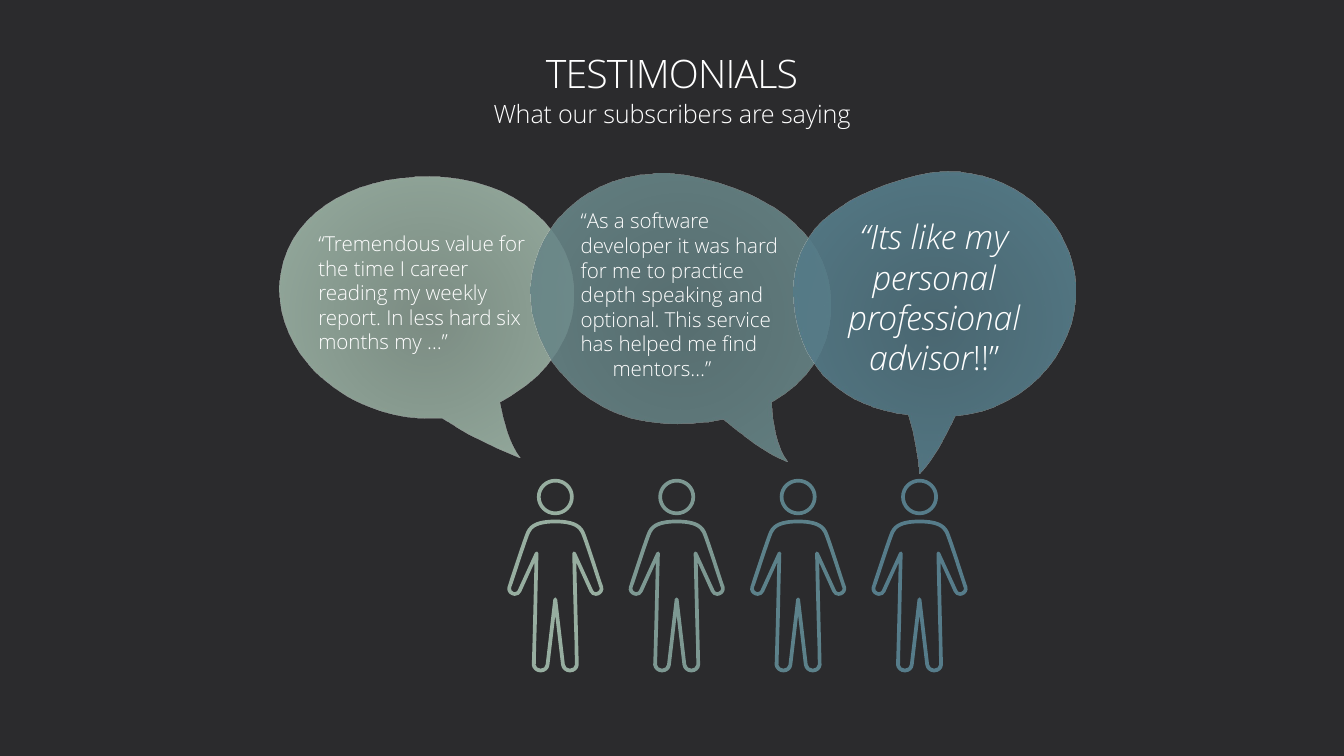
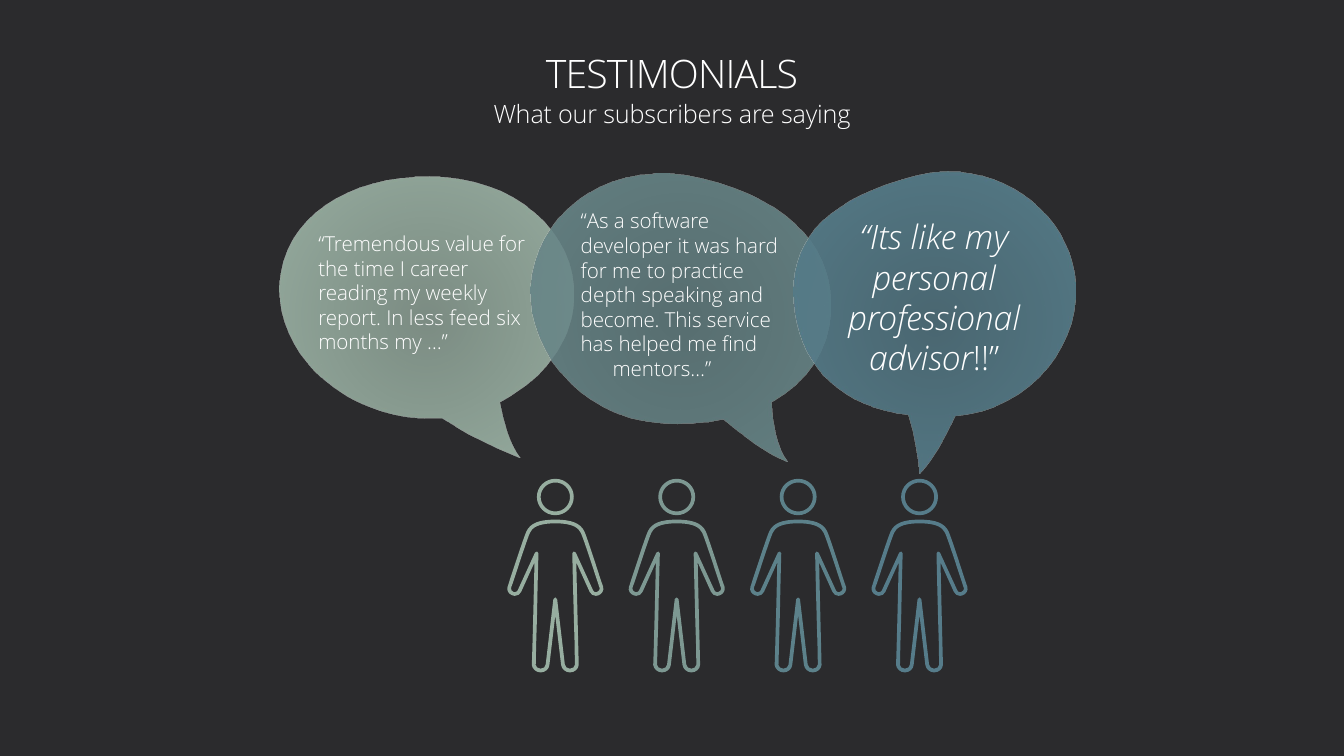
less hard: hard -> feed
optional: optional -> become
